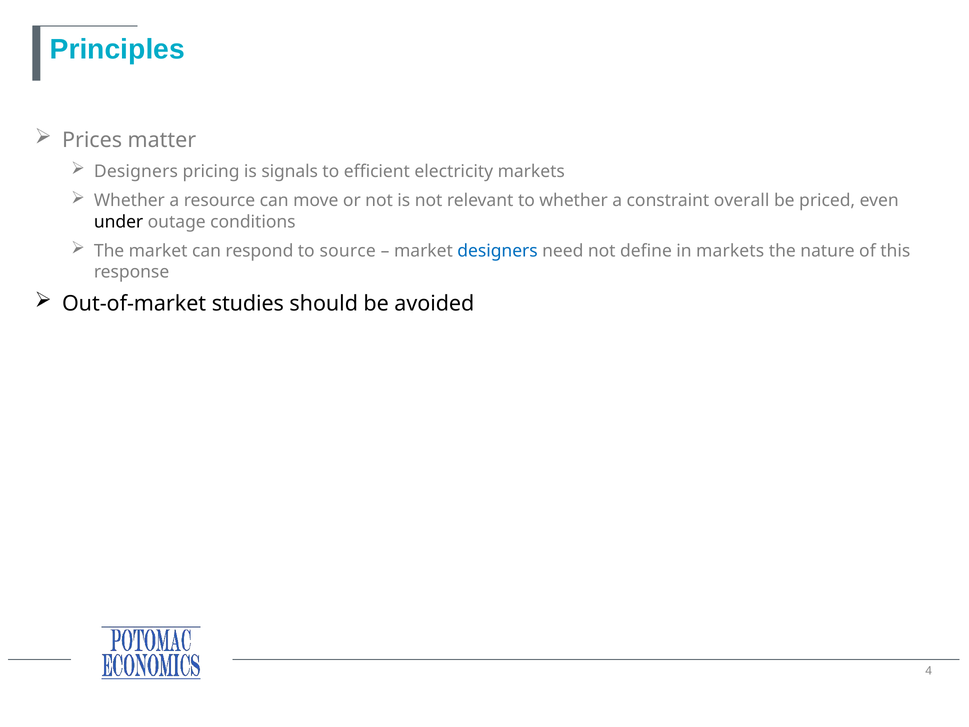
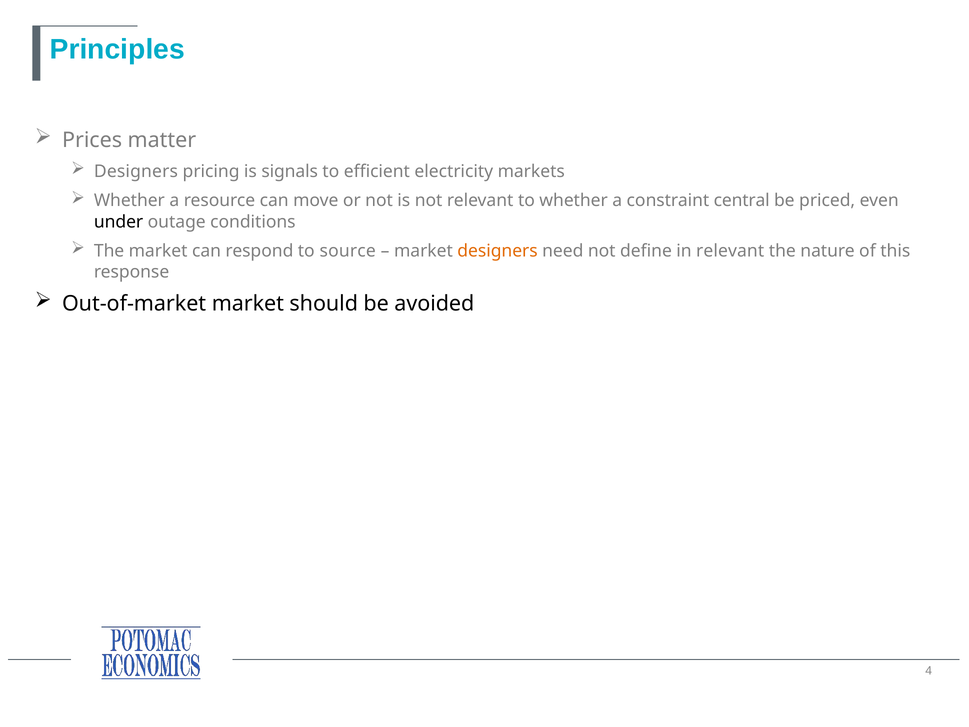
overall: overall -> central
designers at (498, 251) colour: blue -> orange
in markets: markets -> relevant
Out-of-market studies: studies -> market
